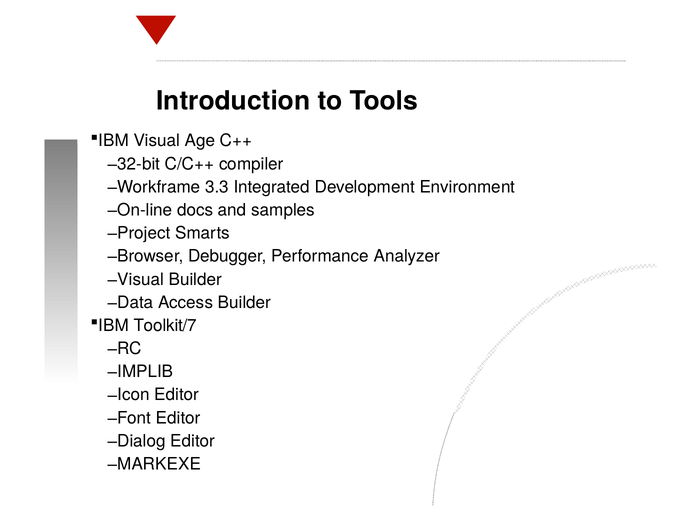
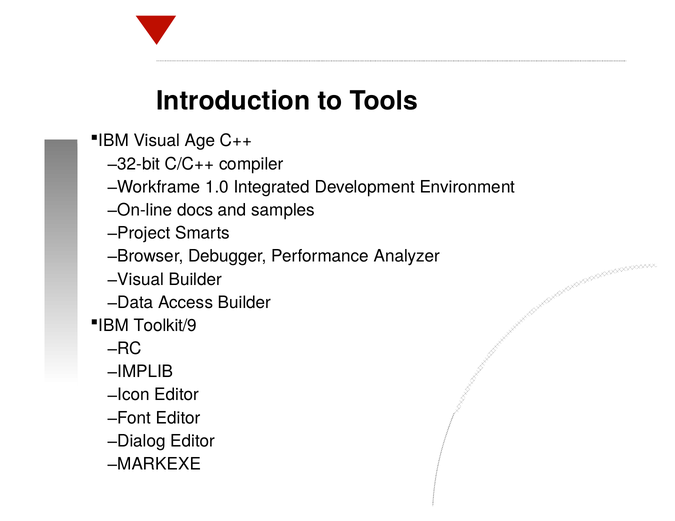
3.3: 3.3 -> 1.0
Toolkit/7: Toolkit/7 -> Toolkit/9
